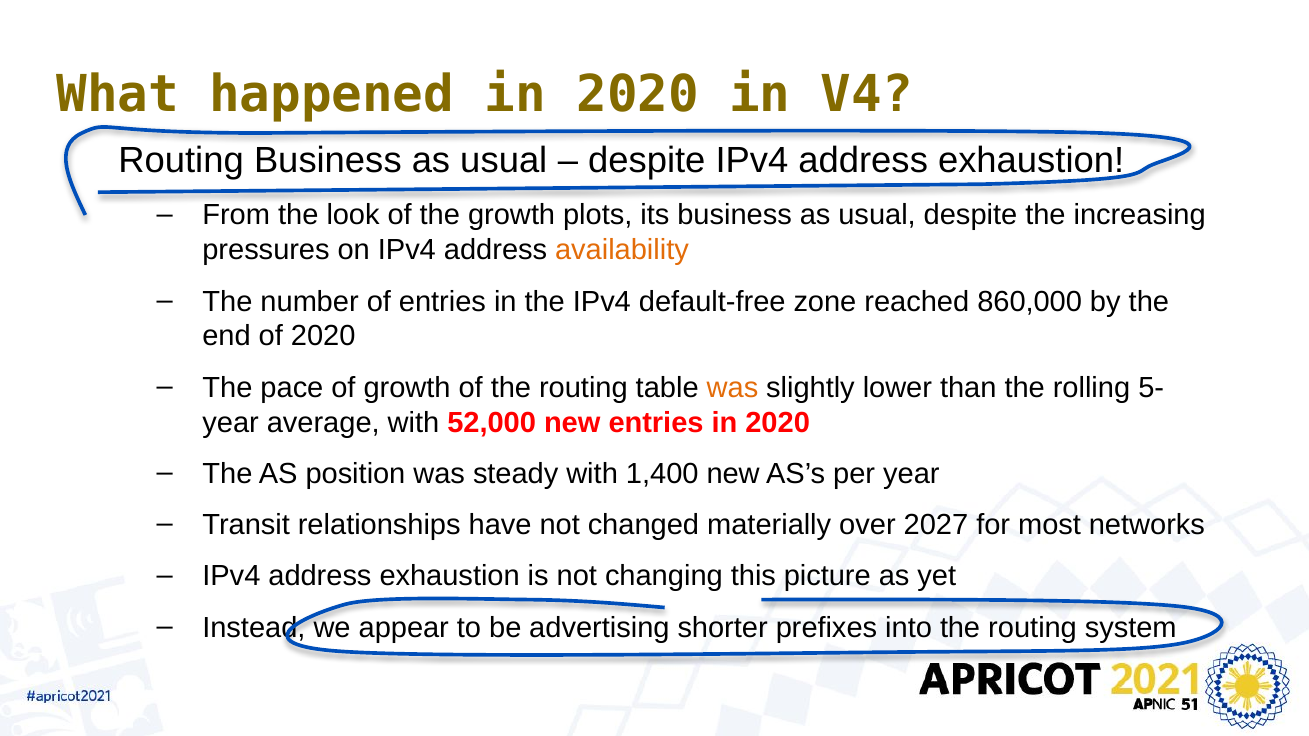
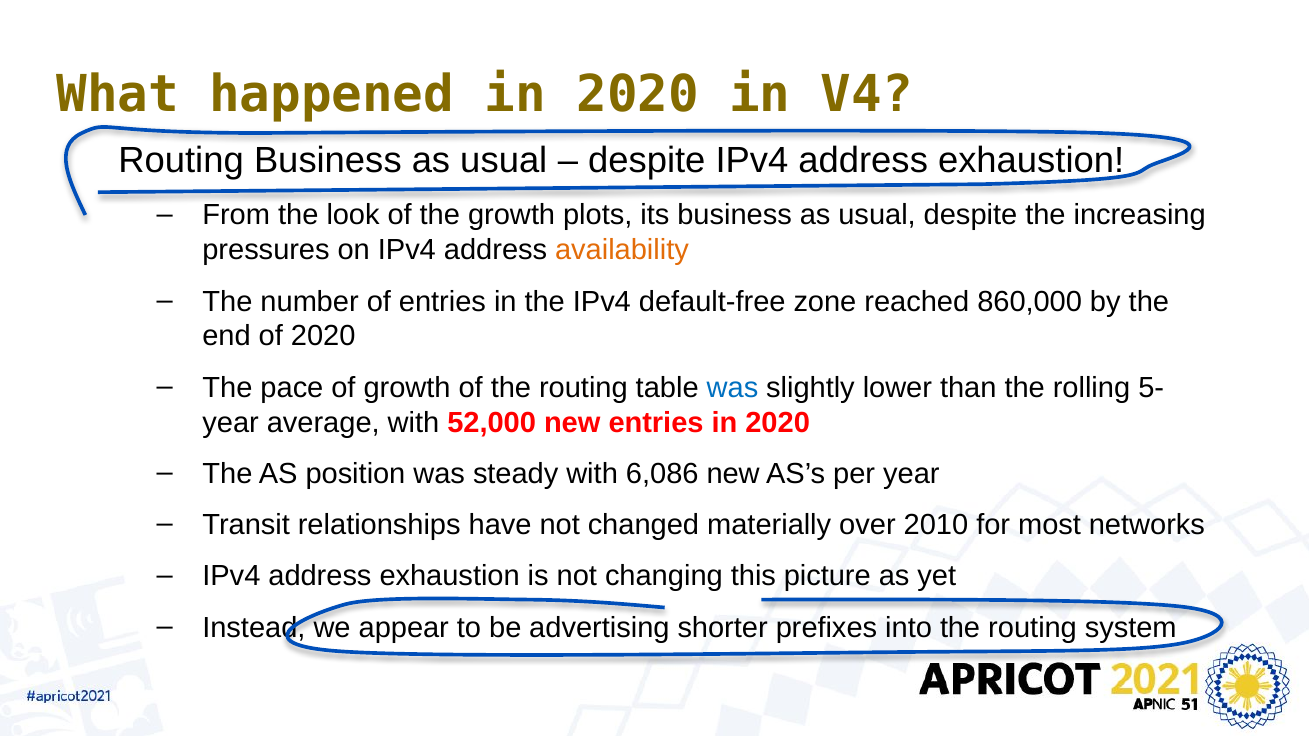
was at (733, 388) colour: orange -> blue
1,400: 1,400 -> 6,086
2027: 2027 -> 2010
